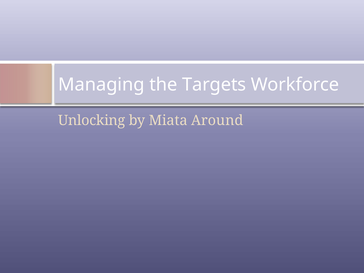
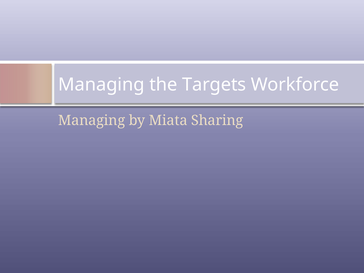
Unlocking at (92, 120): Unlocking -> Managing
Around: Around -> Sharing
